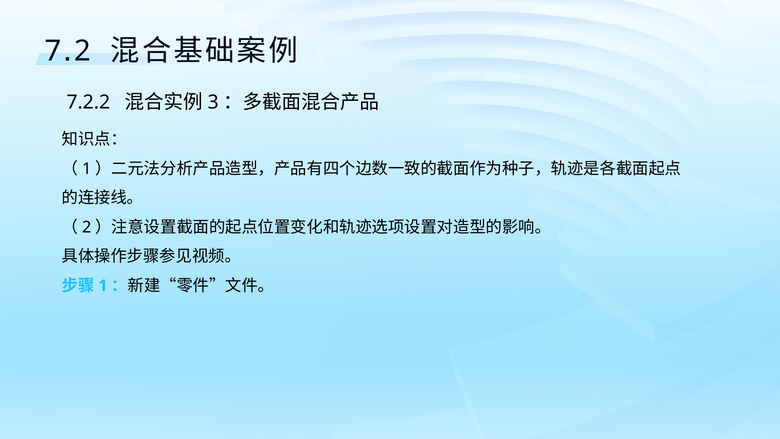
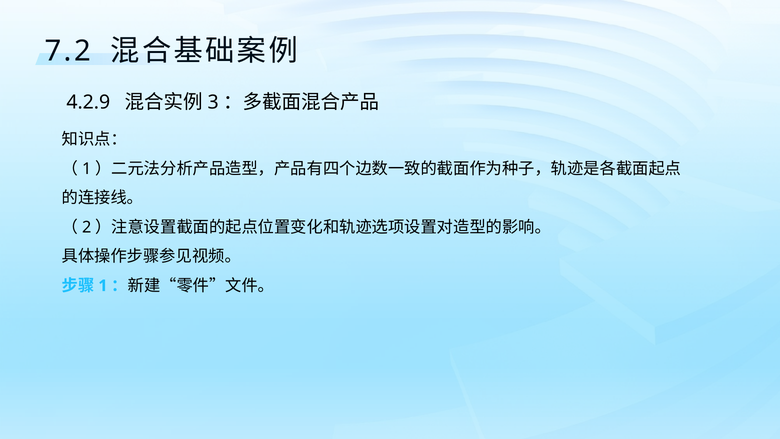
7.2.2: 7.2.2 -> 4.2.9
